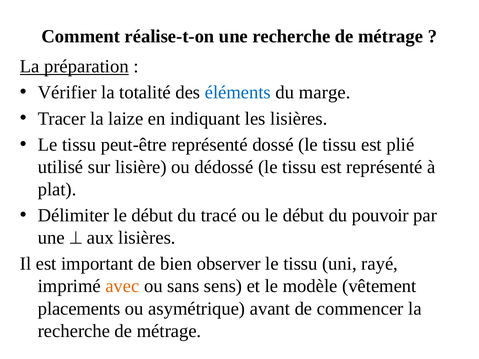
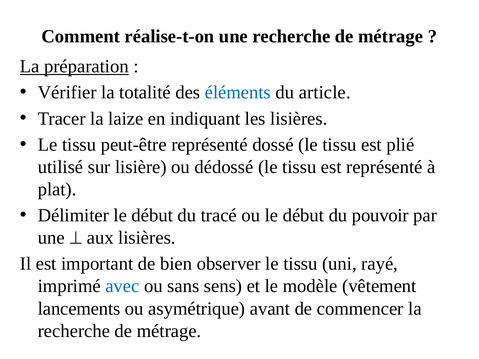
marge: marge -> article
avec colour: orange -> blue
placements: placements -> lancements
